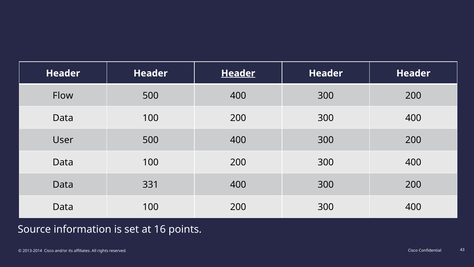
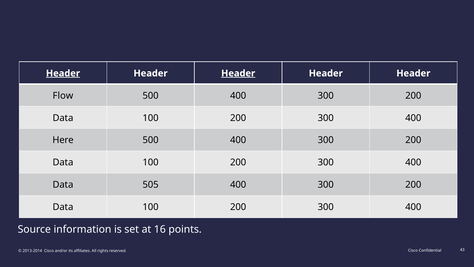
Header at (63, 73) underline: none -> present
User: User -> Here
331: 331 -> 505
